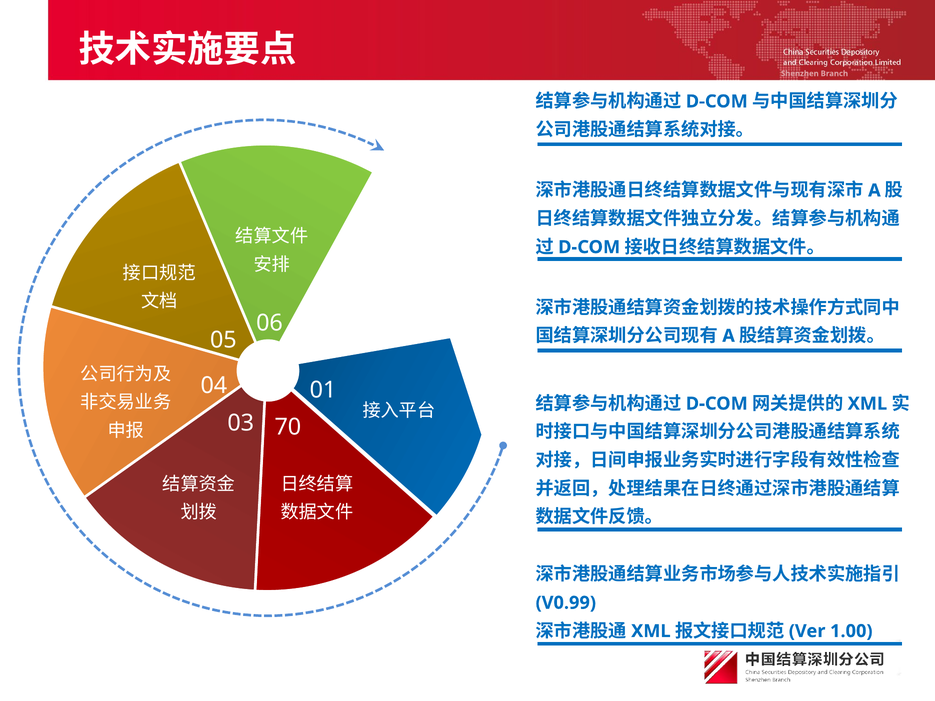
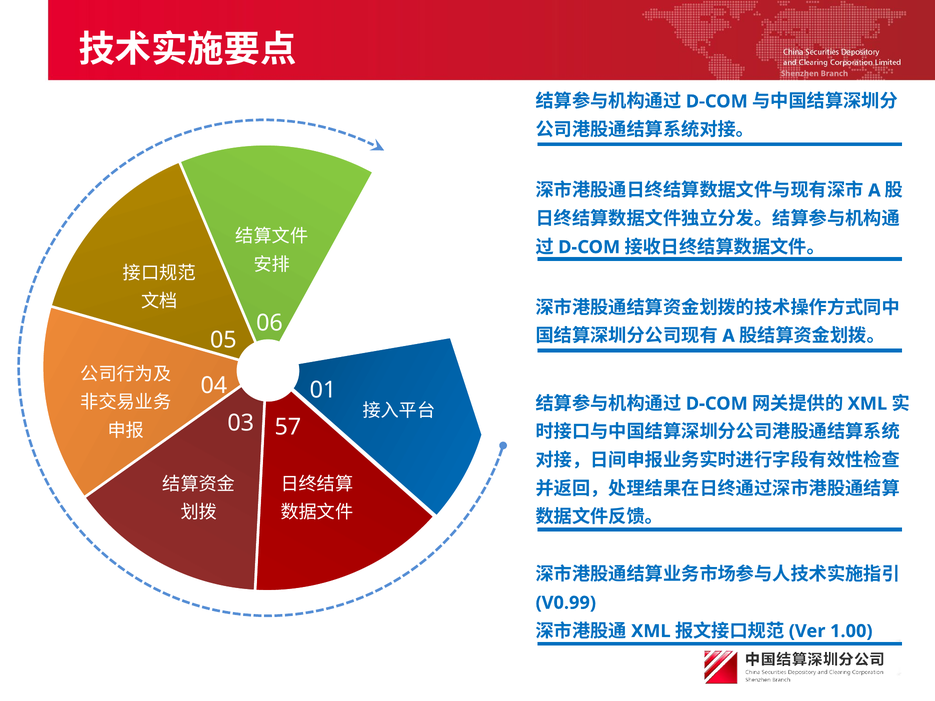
70: 70 -> 57
